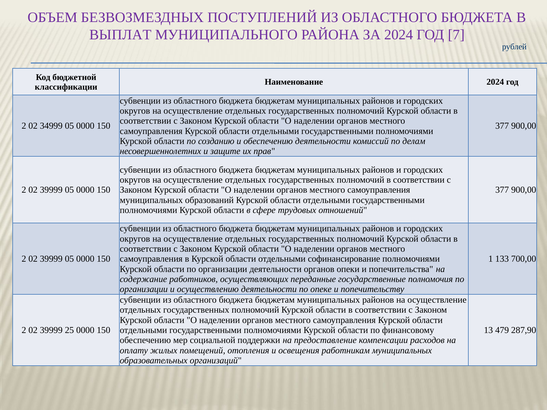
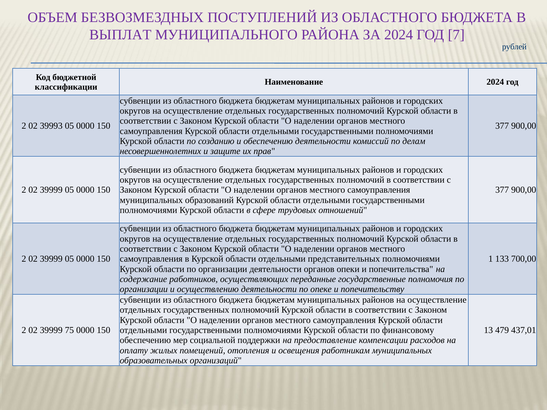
34999: 34999 -> 39993
софинансирование: софинансирование -> представительных
25: 25 -> 75
287,90: 287,90 -> 437,01
